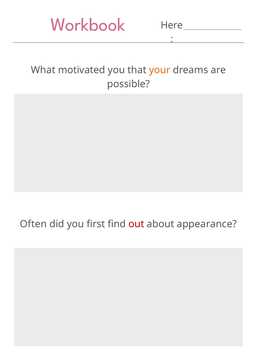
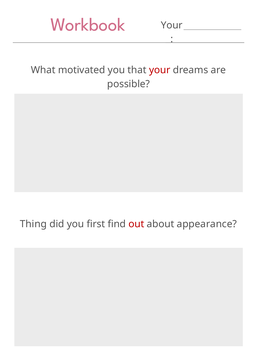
Here at (172, 25): Here -> Your
your at (160, 70) colour: orange -> red
Often: Often -> Thing
